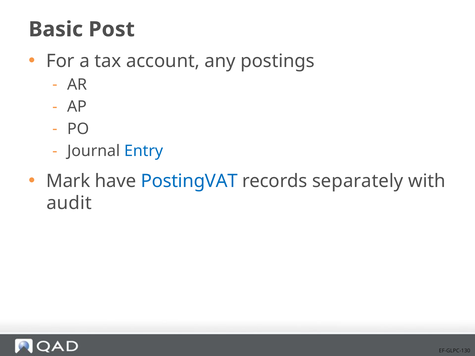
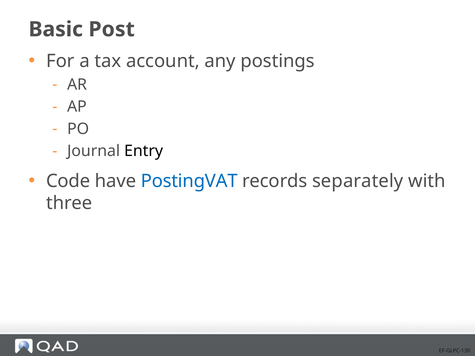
Entry colour: blue -> black
Mark: Mark -> Code
audit: audit -> three
